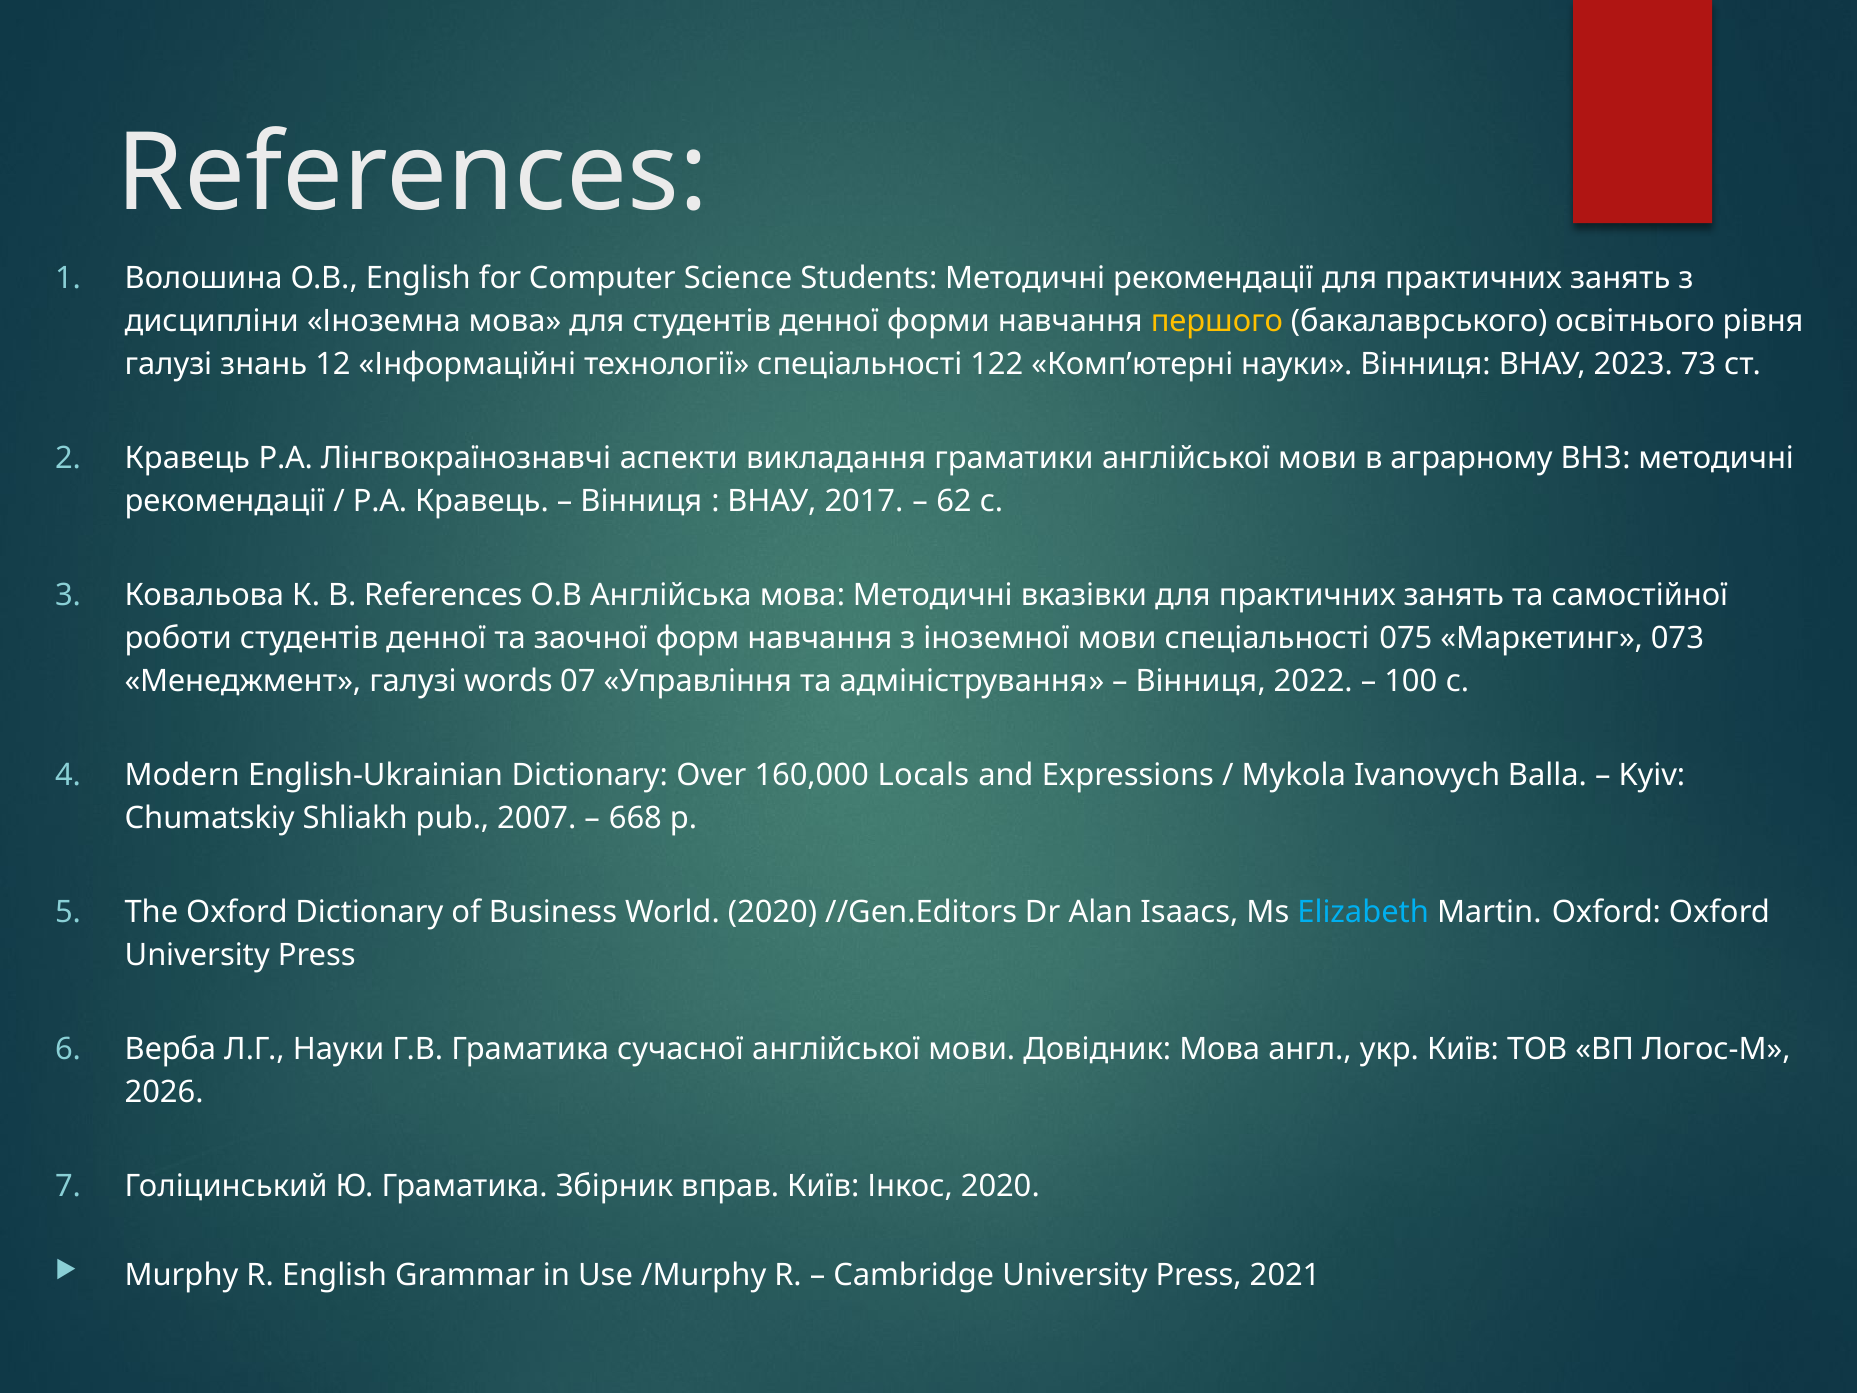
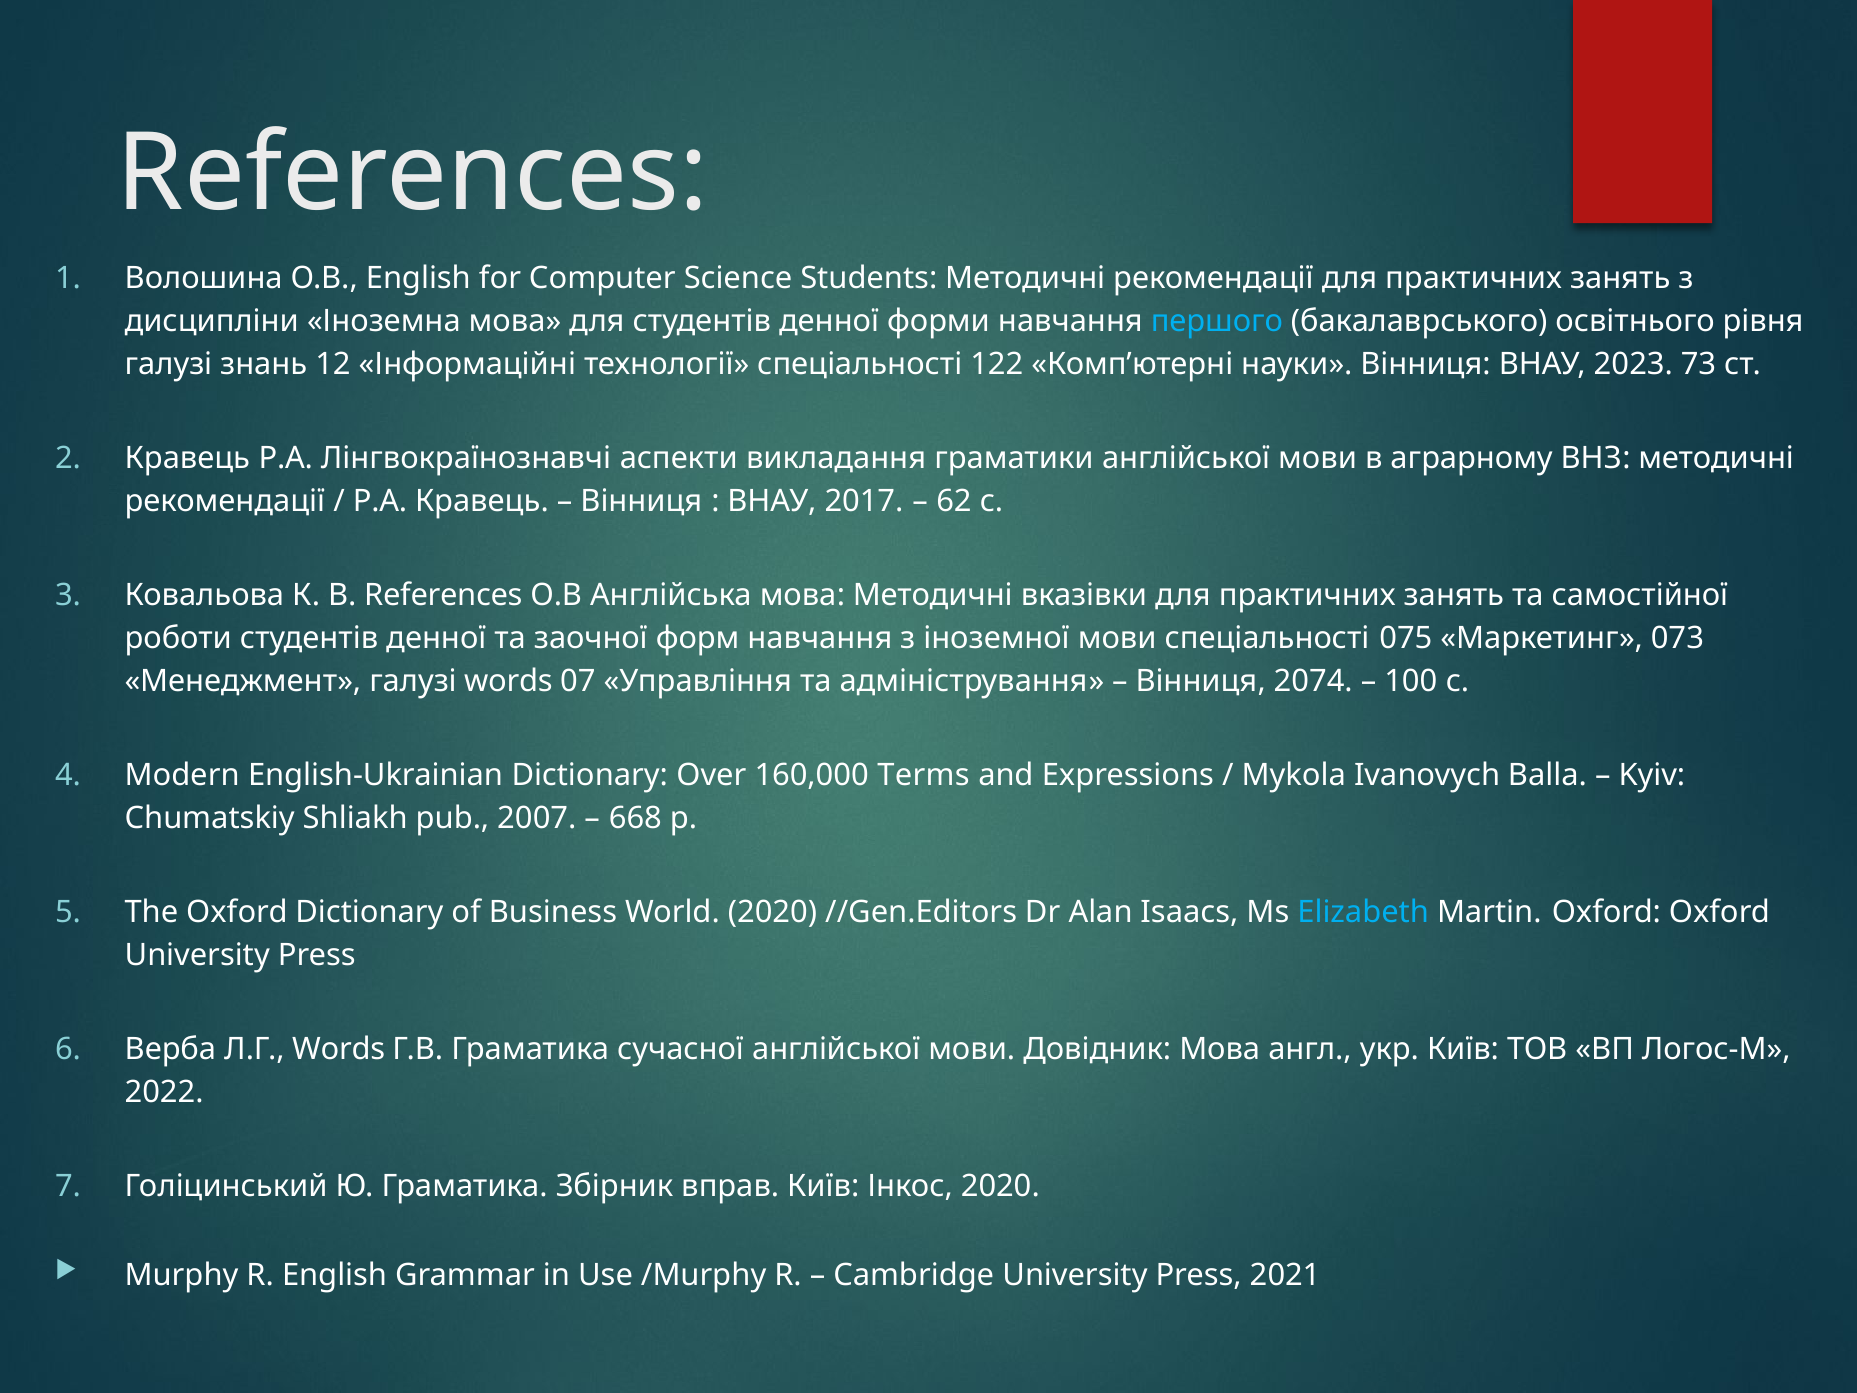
першого colour: yellow -> light blue
2022: 2022 -> 2074
Locals: Locals -> Terms
Л.Г Науки: Науки -> Words
2026: 2026 -> 2022
